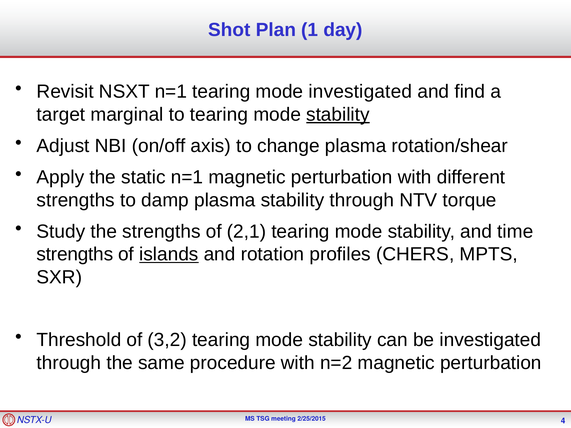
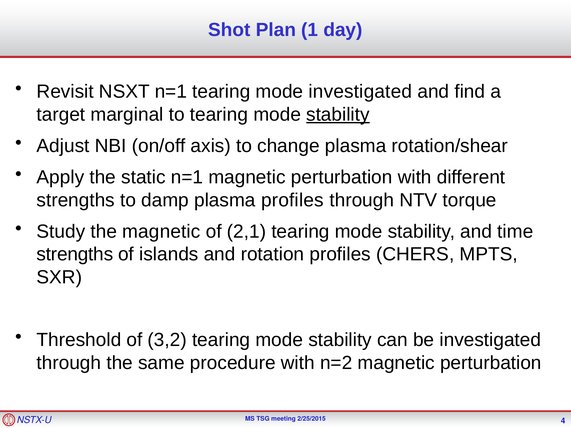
plasma stability: stability -> profiles
the strengths: strengths -> magnetic
islands underline: present -> none
